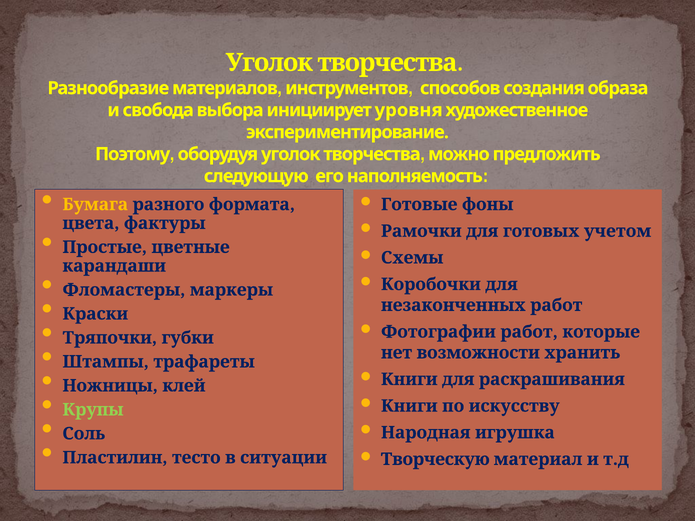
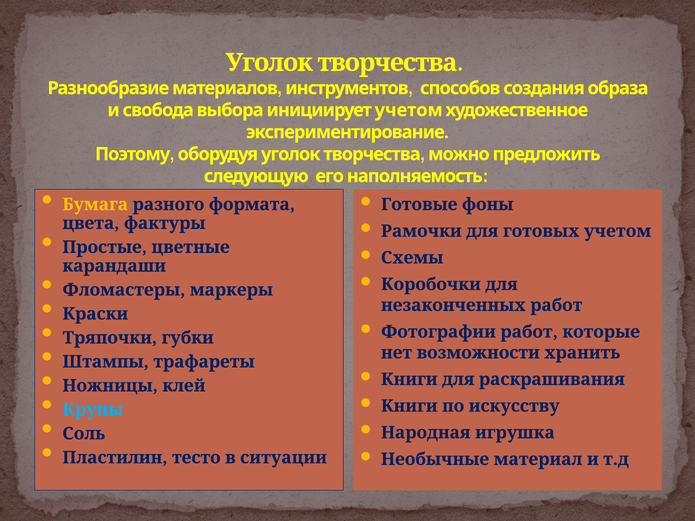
инициирует уровня: уровня -> учетом
Крупы colour: light green -> light blue
Творческую: Творческую -> Необычные
